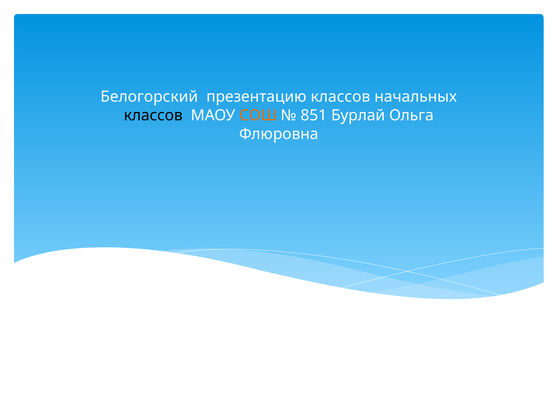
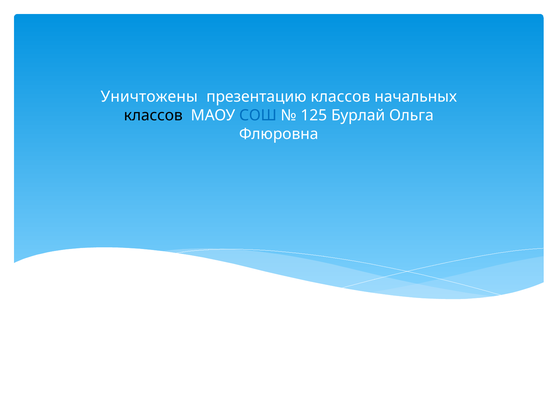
Белогорский: Белогорский -> Уничтожены
СОШ colour: orange -> blue
851: 851 -> 125
